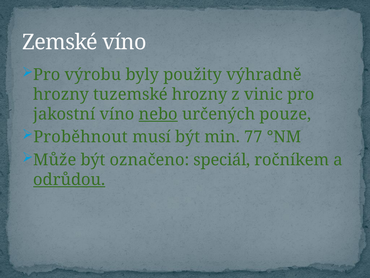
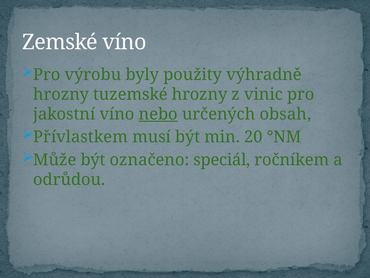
pouze: pouze -> obsah
Proběhnout: Proběhnout -> Přívlastkem
77: 77 -> 20
odrůdou underline: present -> none
